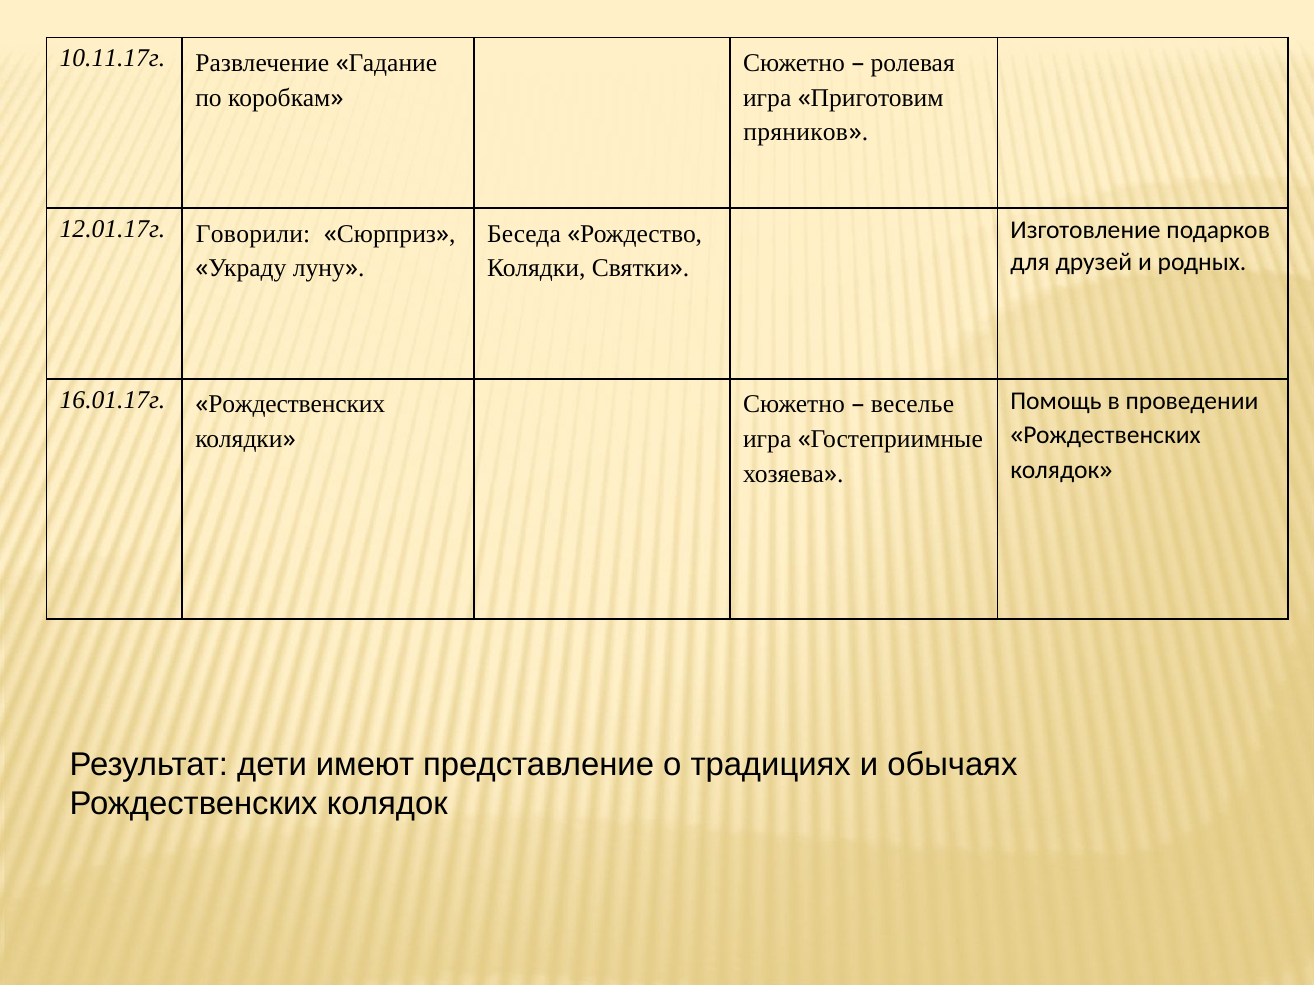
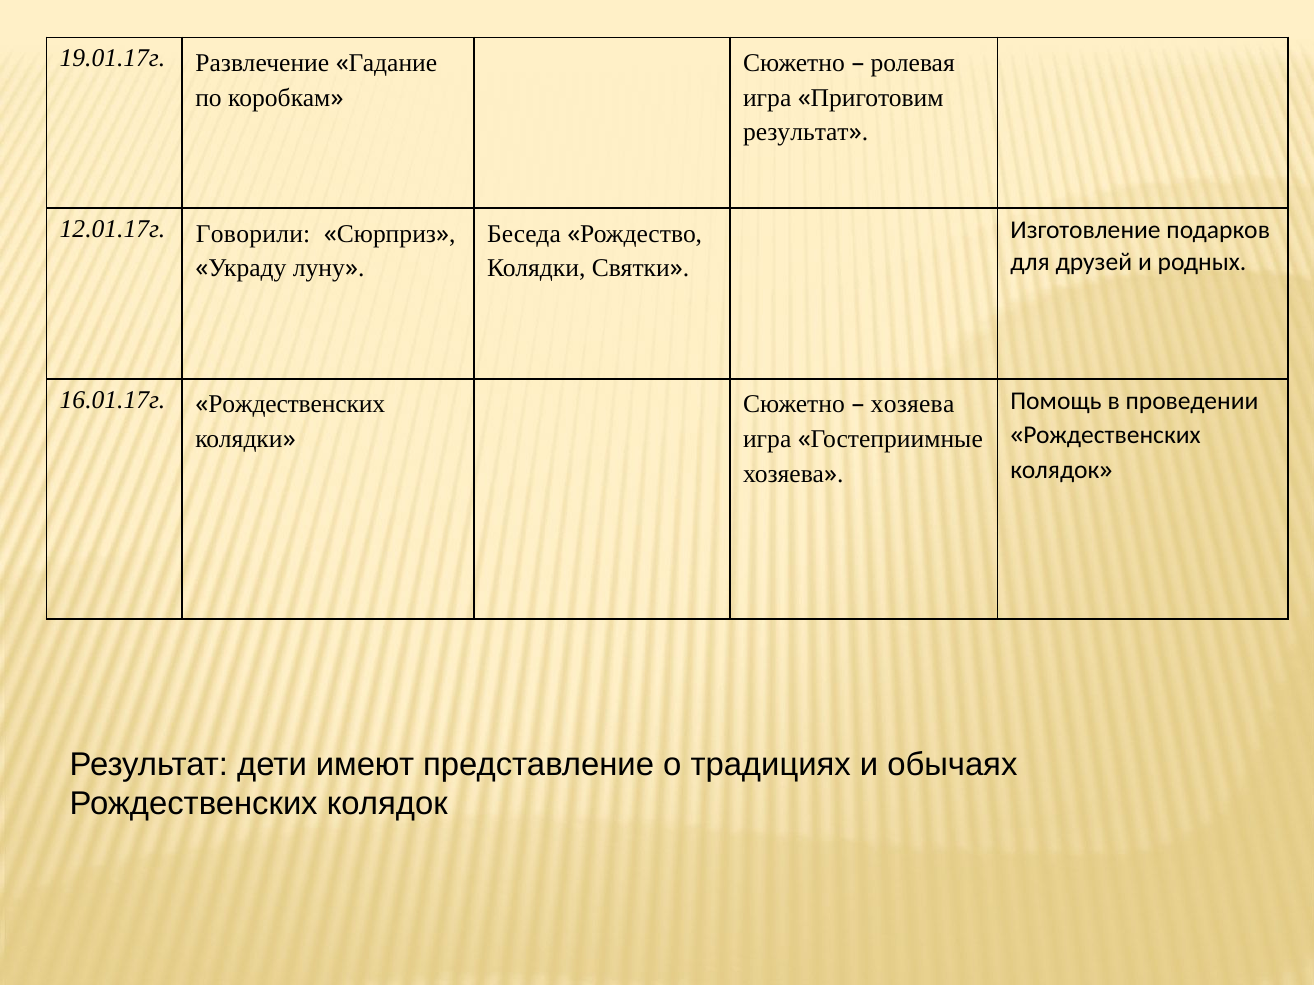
10.11.17г: 10.11.17г -> 19.01.17г
пряников at (796, 133): пряников -> результат
веселье at (913, 405): веселье -> хозяева
